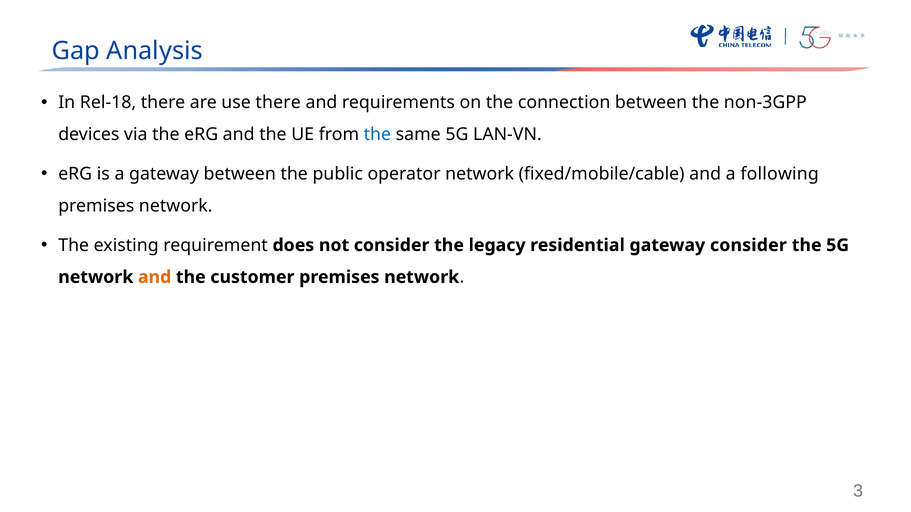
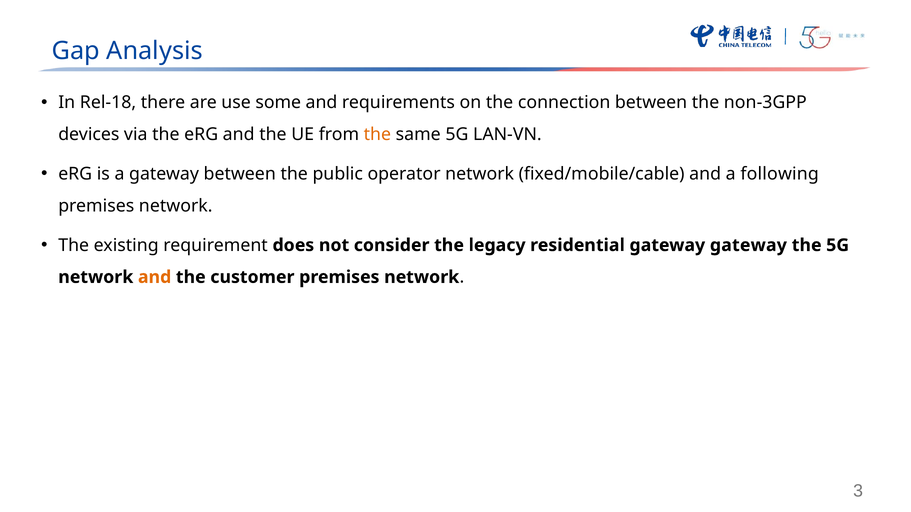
use there: there -> some
the at (377, 135) colour: blue -> orange
gateway consider: consider -> gateway
